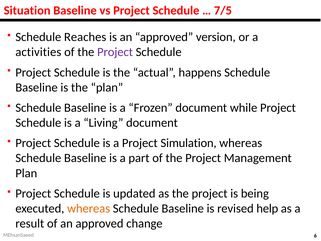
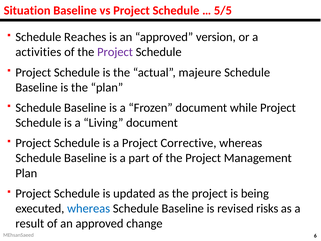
7/5: 7/5 -> 5/5
happens: happens -> majeure
Simulation: Simulation -> Corrective
whereas at (89, 208) colour: orange -> blue
help: help -> risks
